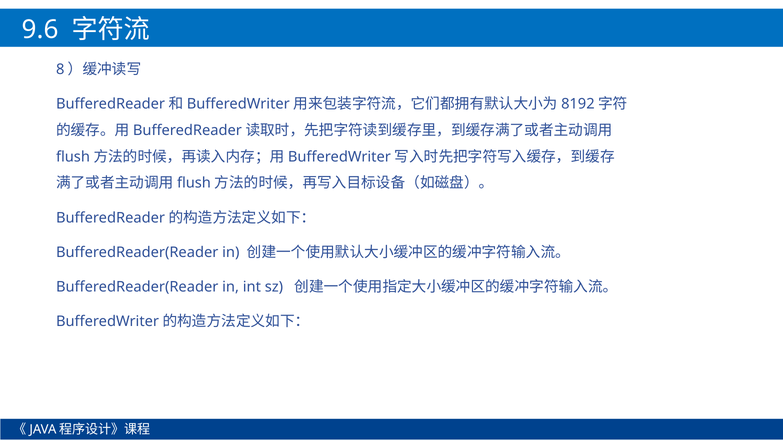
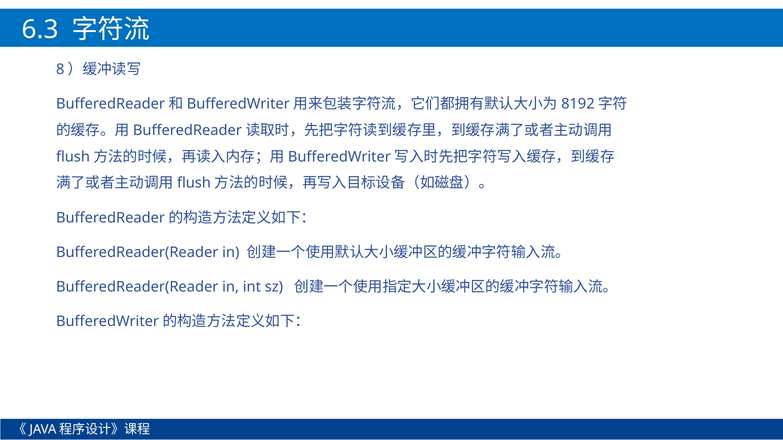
9.6: 9.6 -> 6.3
